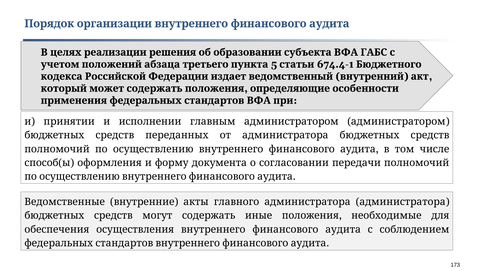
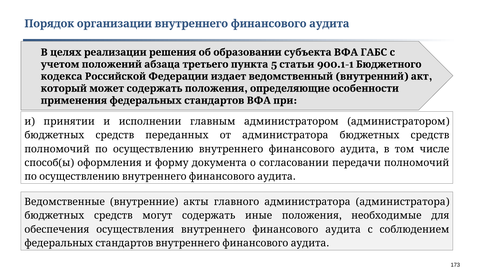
674.4-1: 674.4-1 -> 900.1-1
